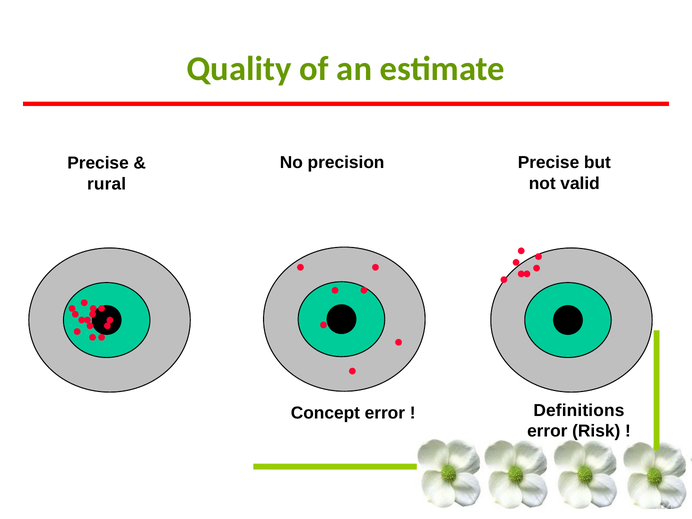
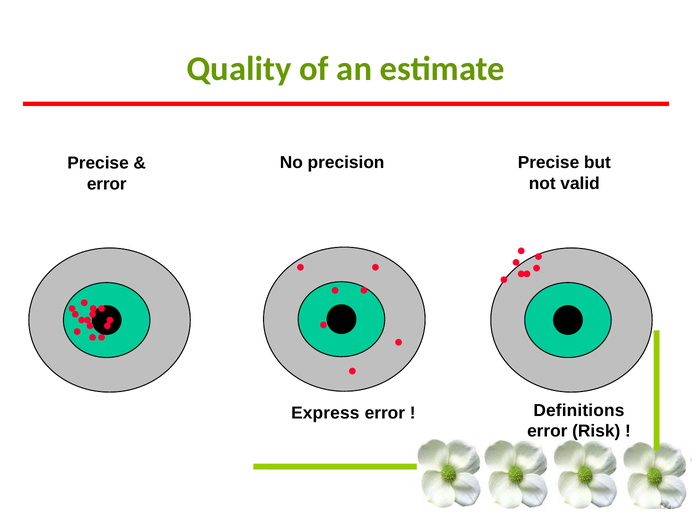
rural at (107, 184): rural -> error
Concept: Concept -> Express
